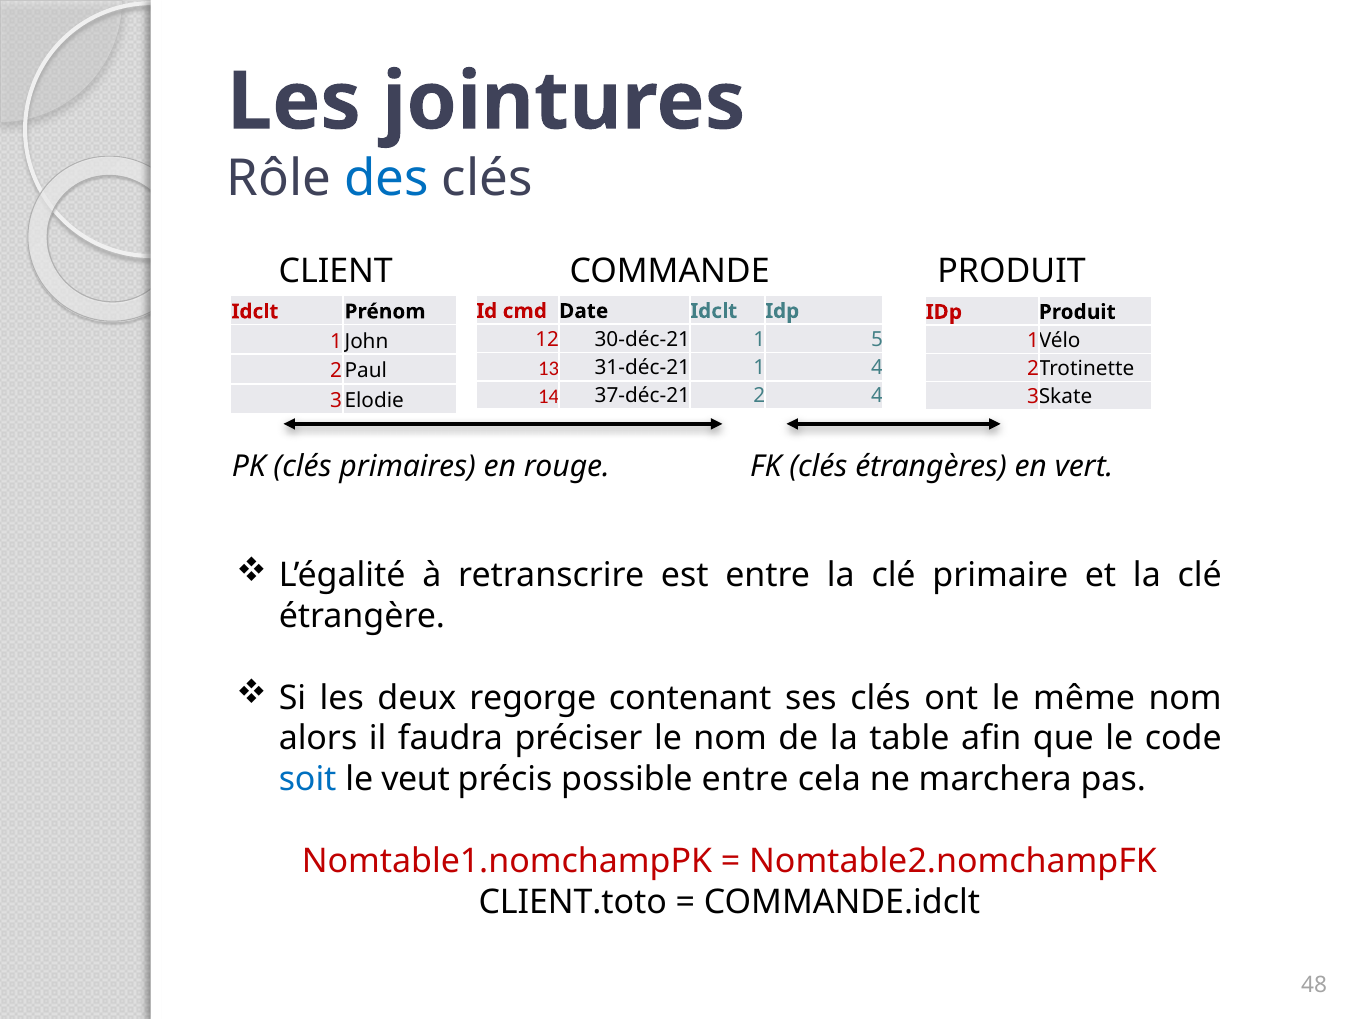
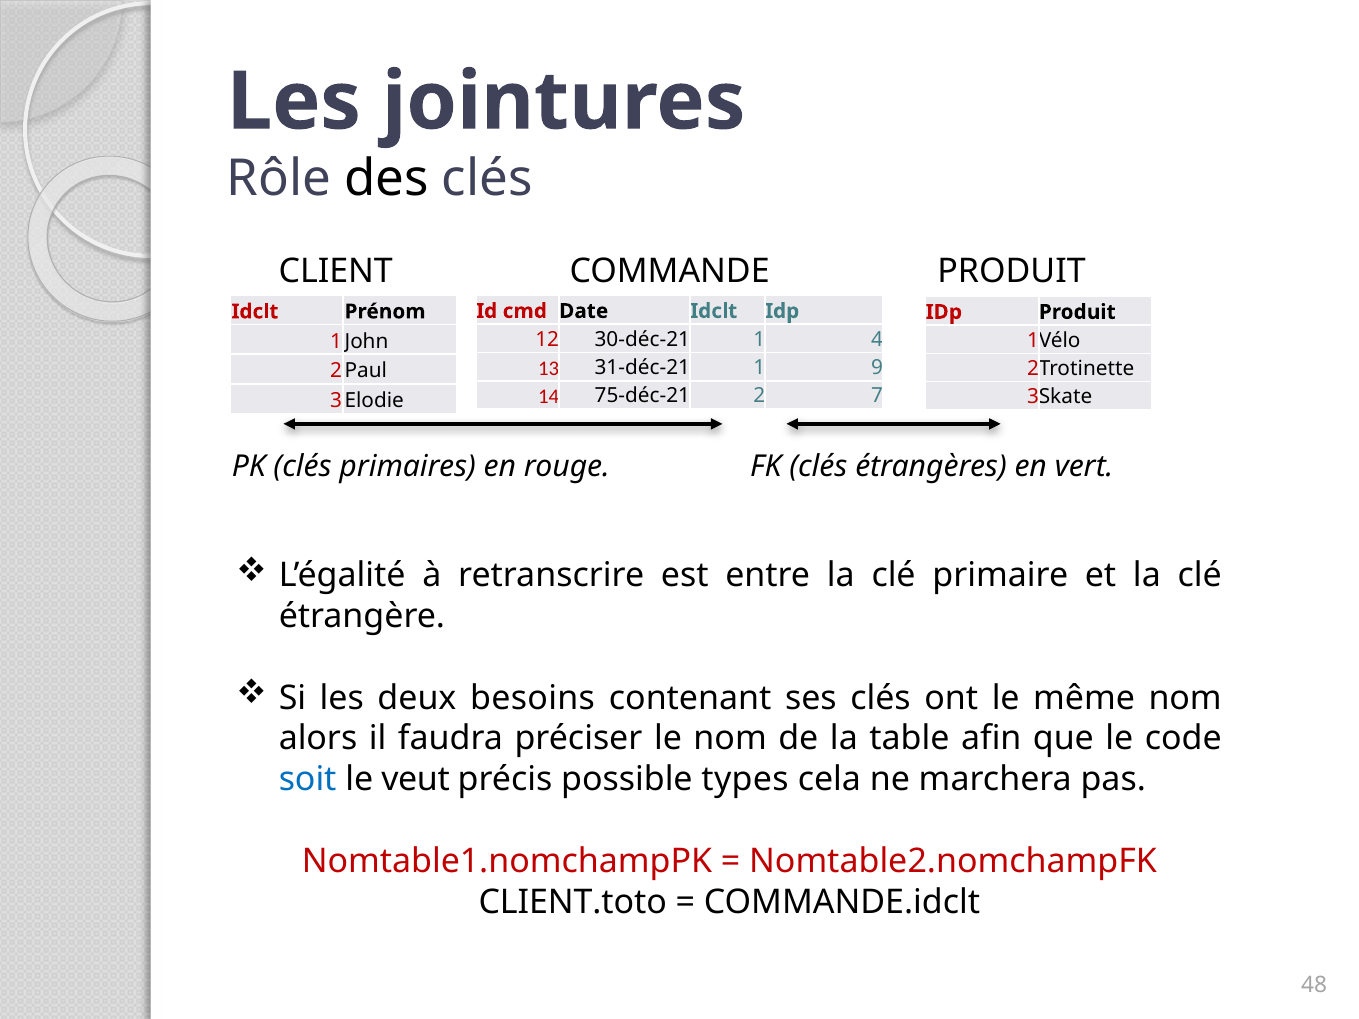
des colour: blue -> black
5: 5 -> 4
4 at (877, 368): 4 -> 9
37-déc-21: 37-déc-21 -> 75-déc-21
2 4: 4 -> 7
regorge: regorge -> besoins
possible entre: entre -> types
